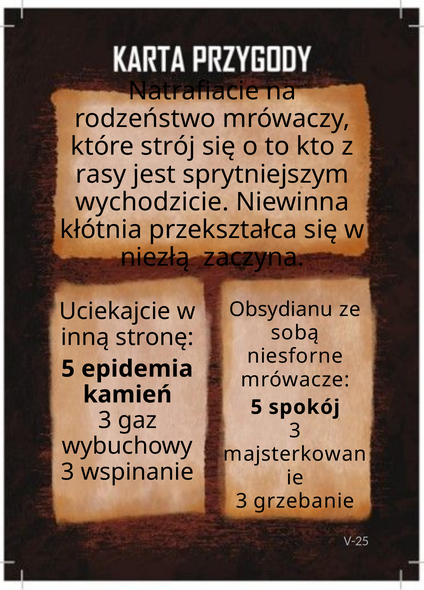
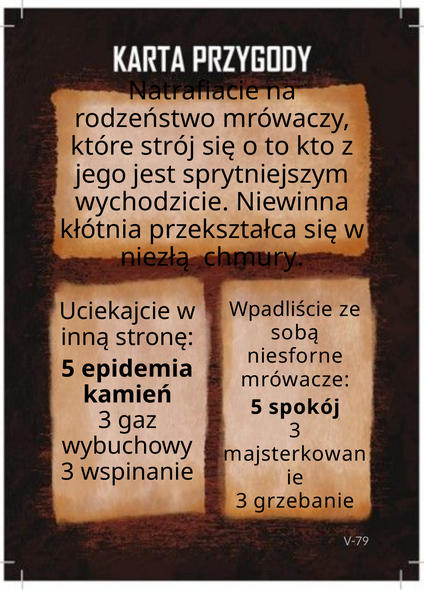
rasy: rasy -> jego
zaczyna: zaczyna -> chmury
Obsydianu: Obsydianu -> Wpadliście
V-25: V-25 -> V-79
